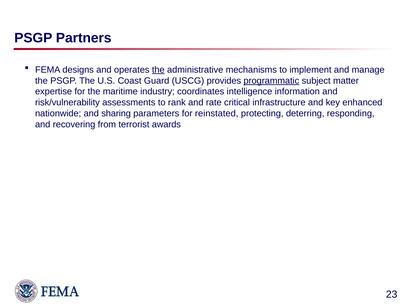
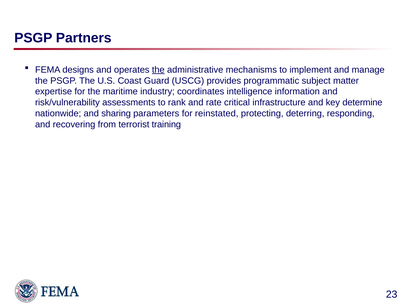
programmatic underline: present -> none
enhanced: enhanced -> determine
awards: awards -> training
